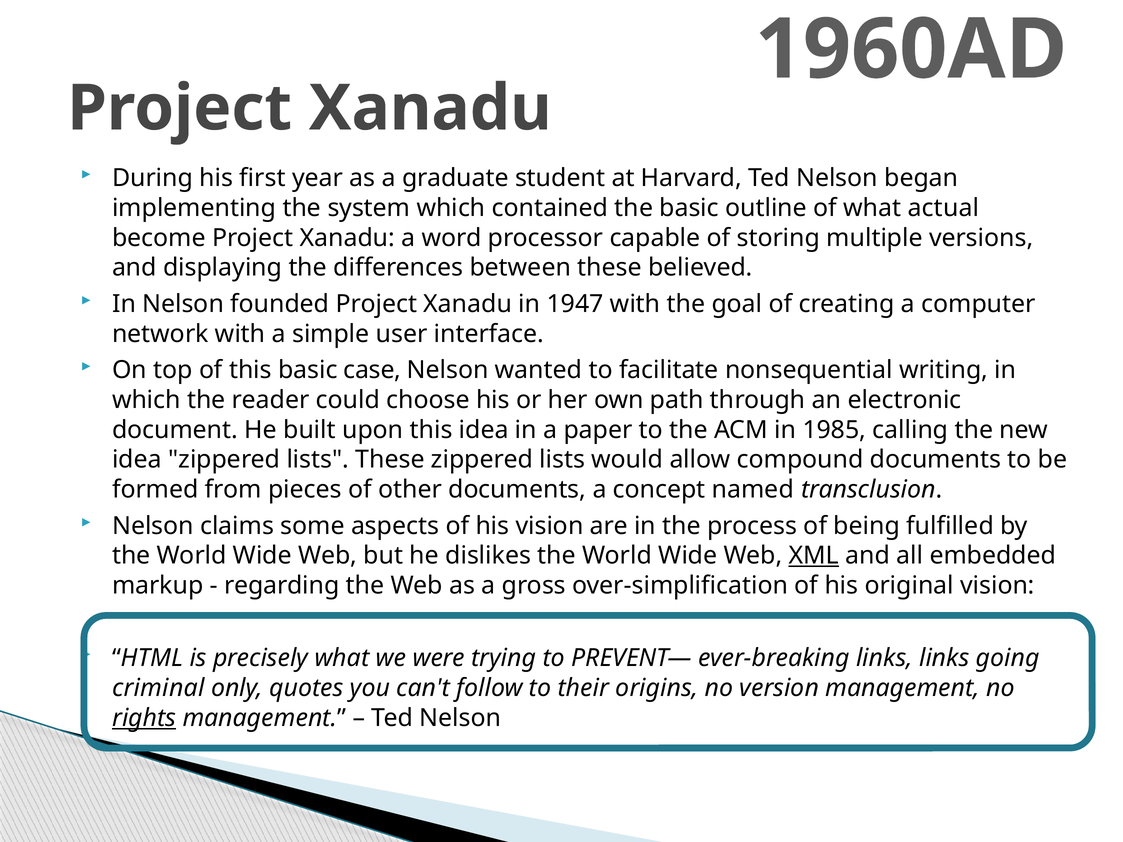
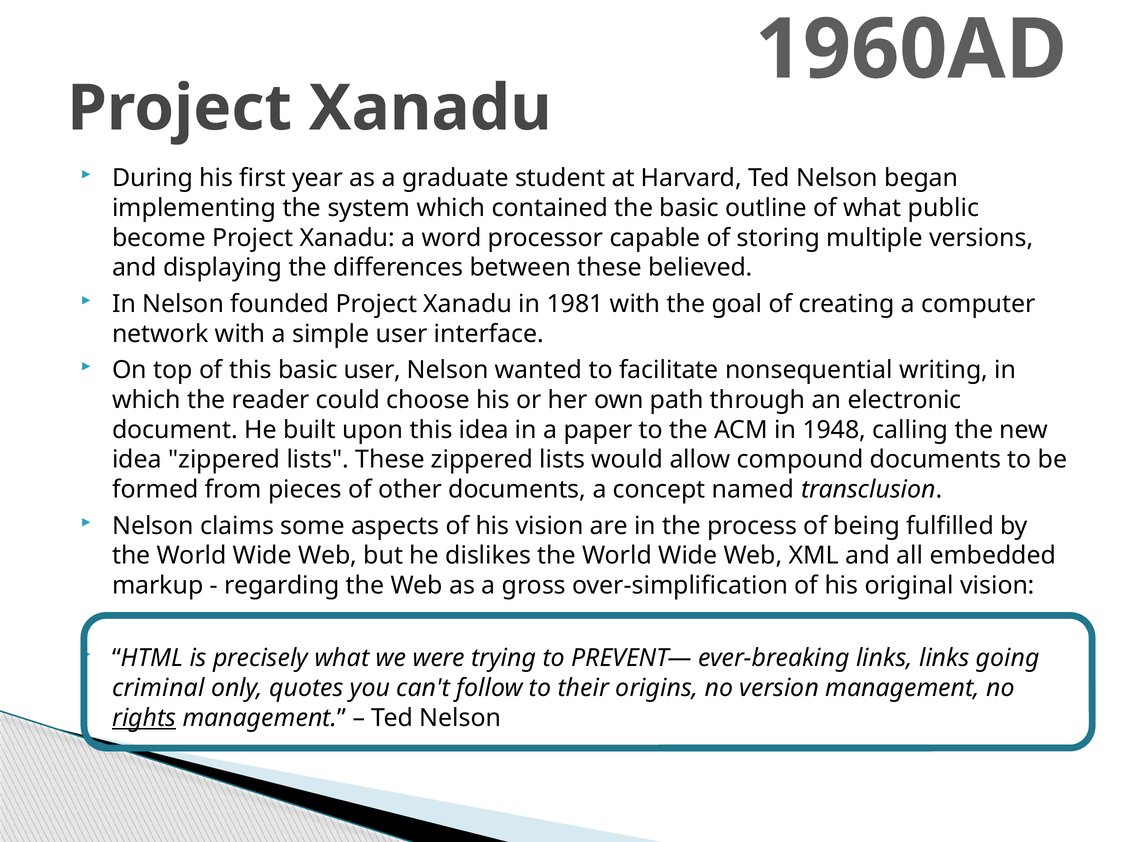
actual: actual -> public
1947: 1947 -> 1981
basic case: case -> user
1985: 1985 -> 1948
XML underline: present -> none
